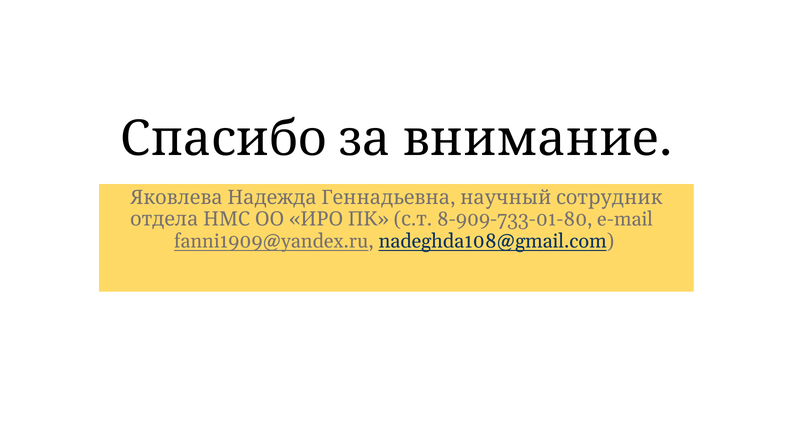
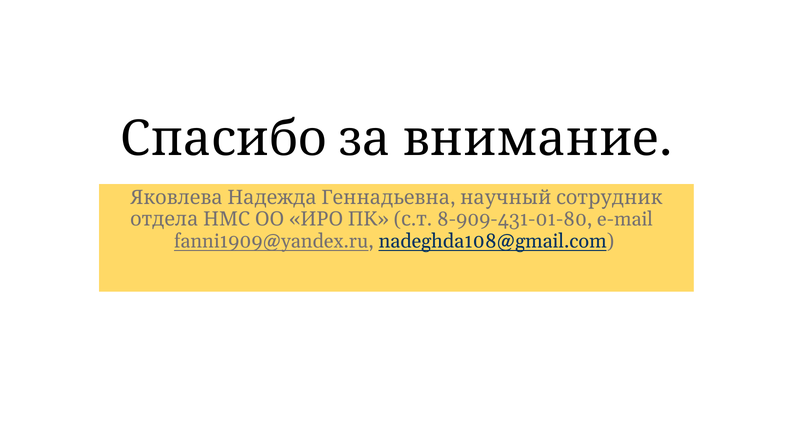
8-909-733-01-80: 8-909-733-01-80 -> 8-909-431-01-80
